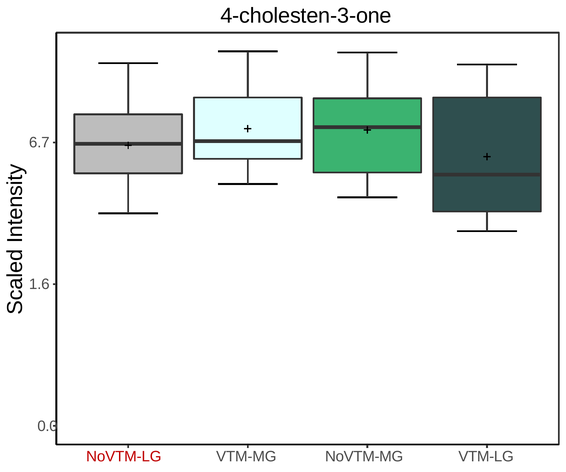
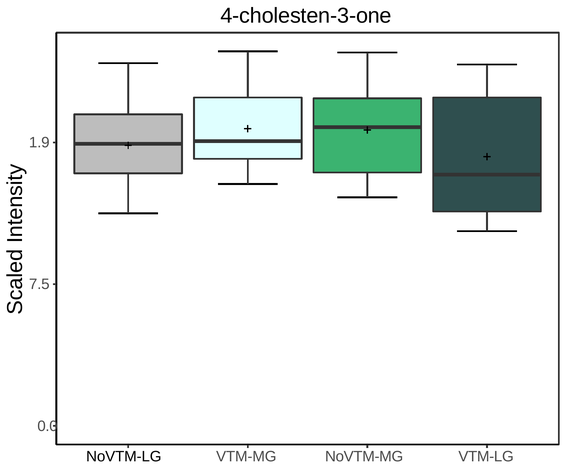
6.7: 6.7 -> 1.9
1.6: 1.6 -> 7.5
NoVTM-LG colour: red -> black
